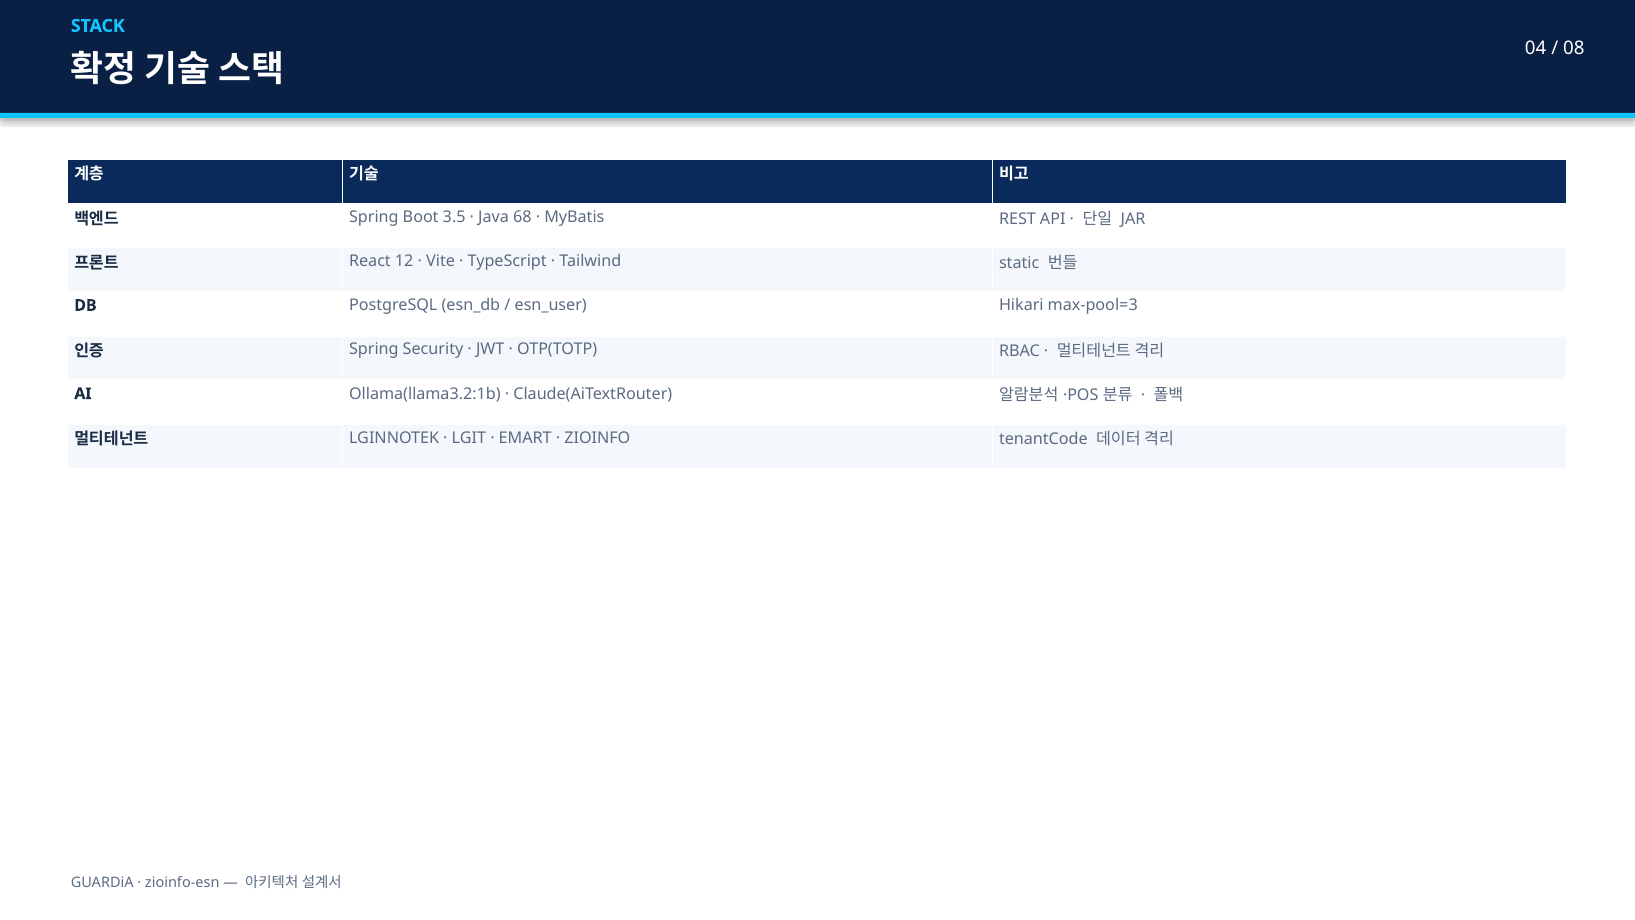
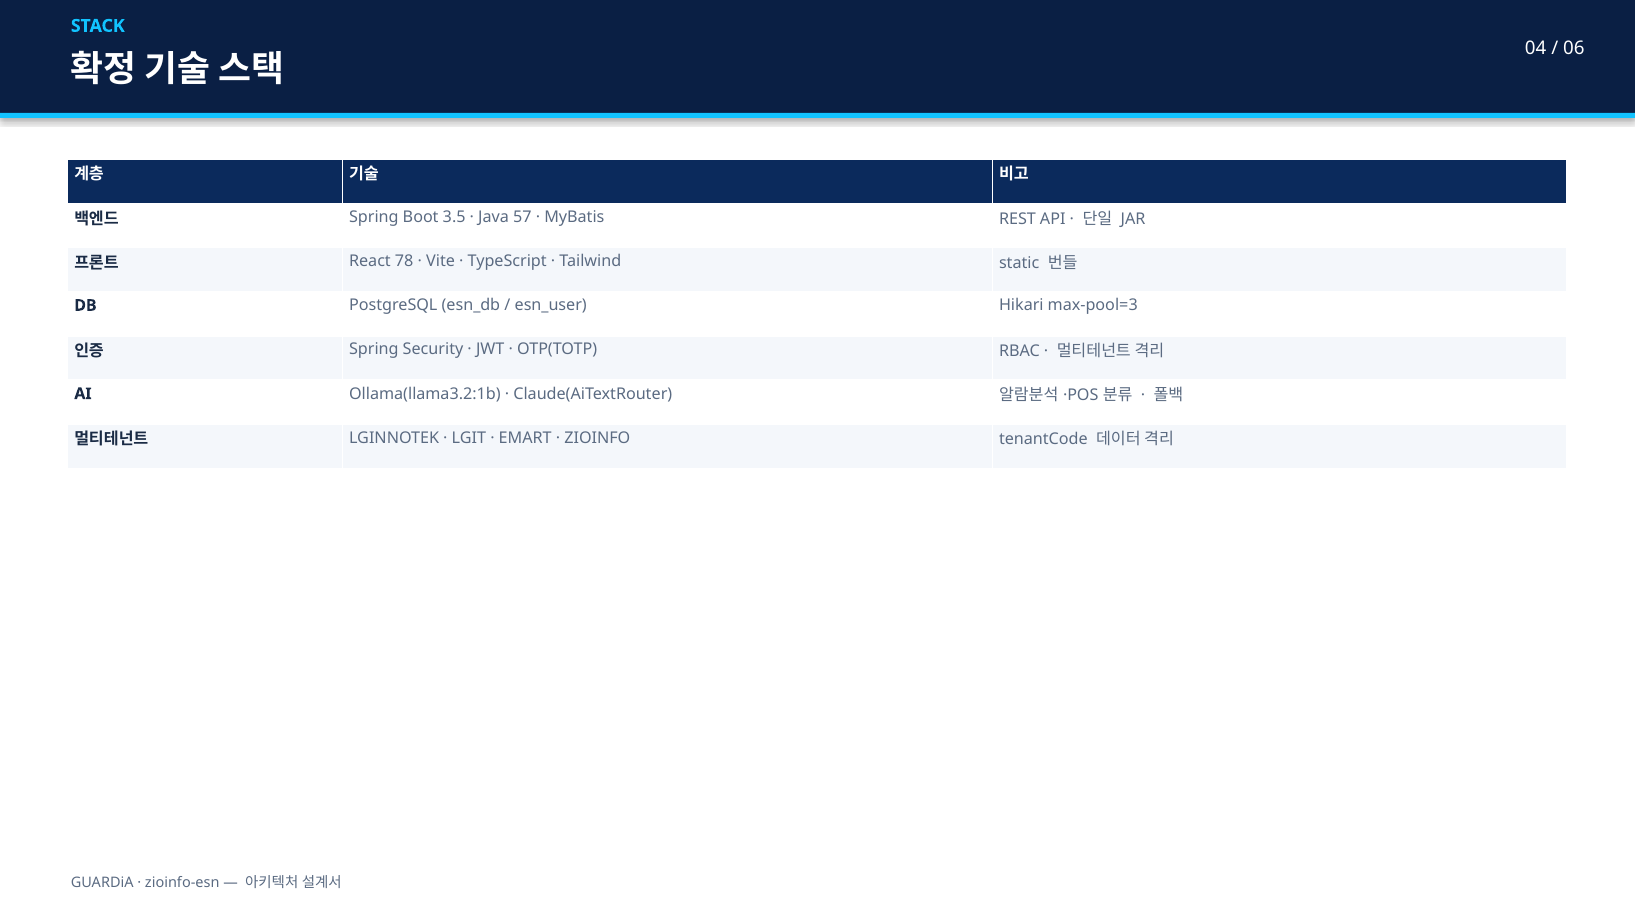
08: 08 -> 06
68: 68 -> 57
12: 12 -> 78
